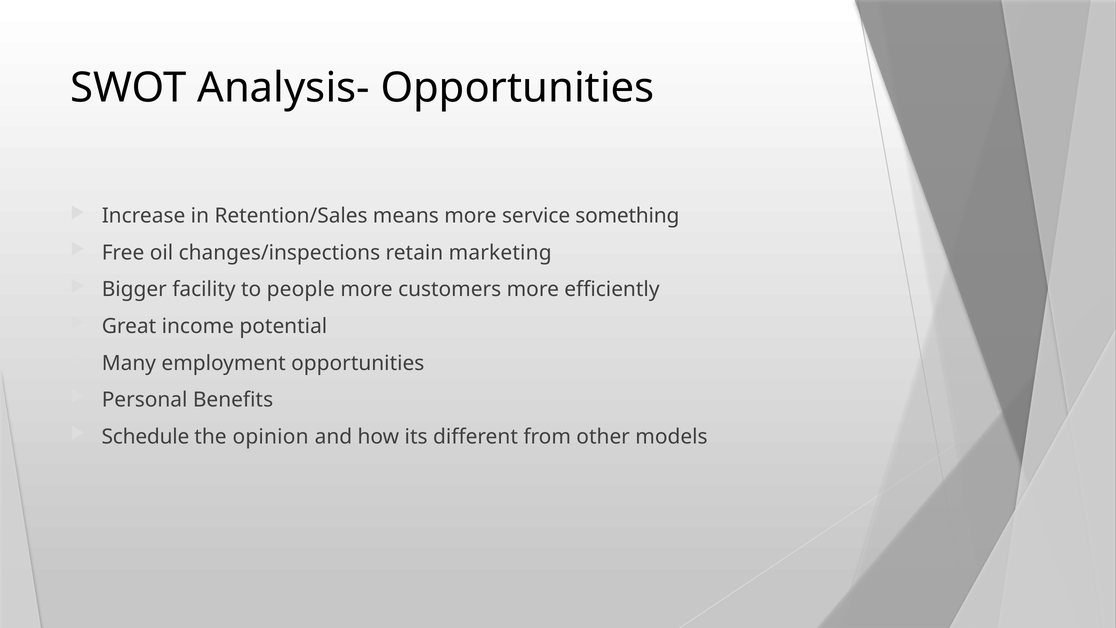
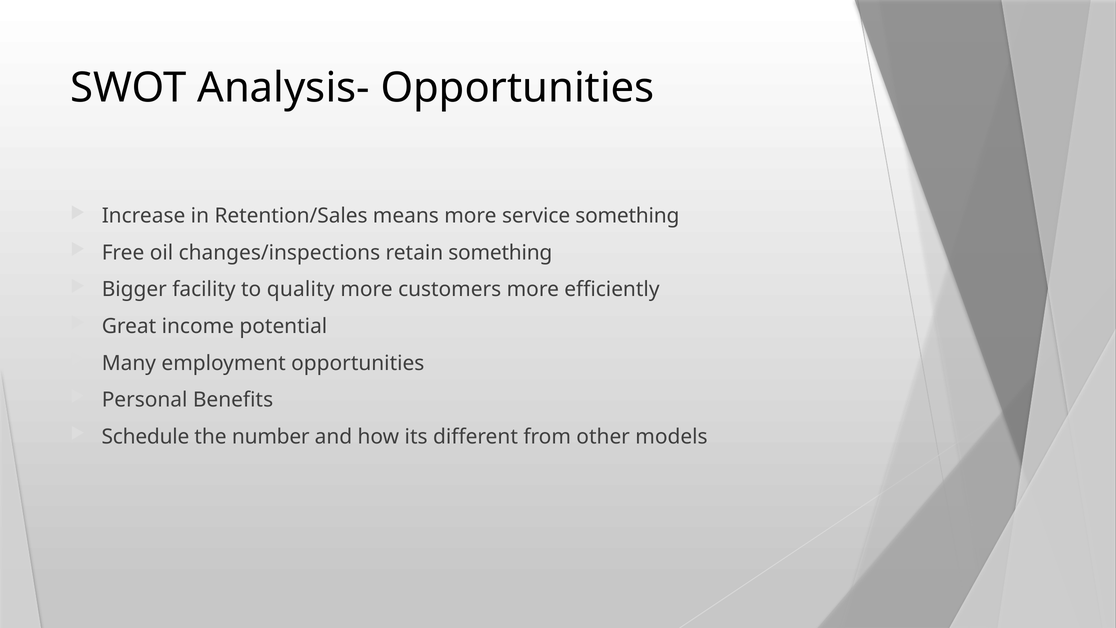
retain marketing: marketing -> something
people: people -> quality
opinion: opinion -> number
